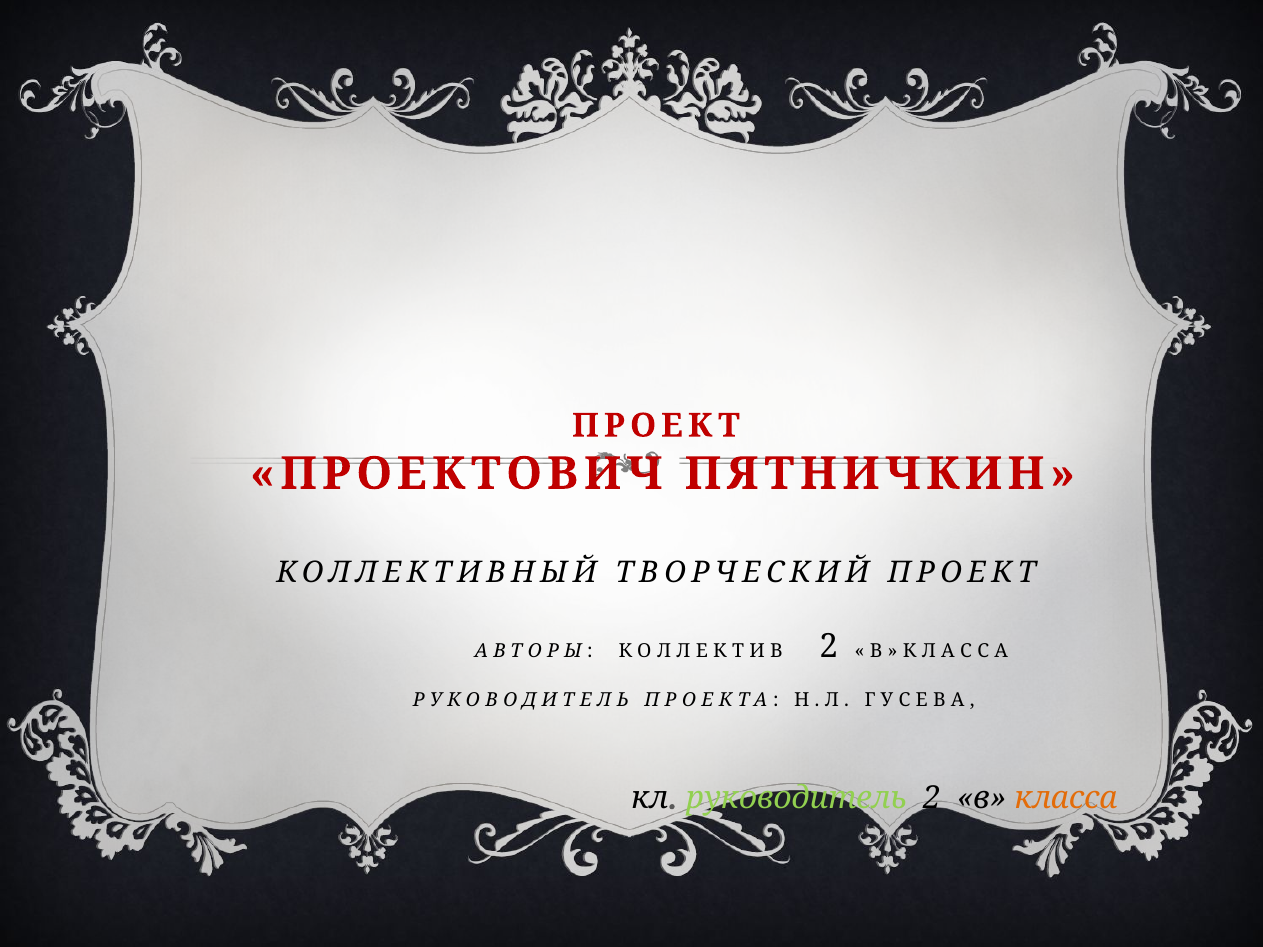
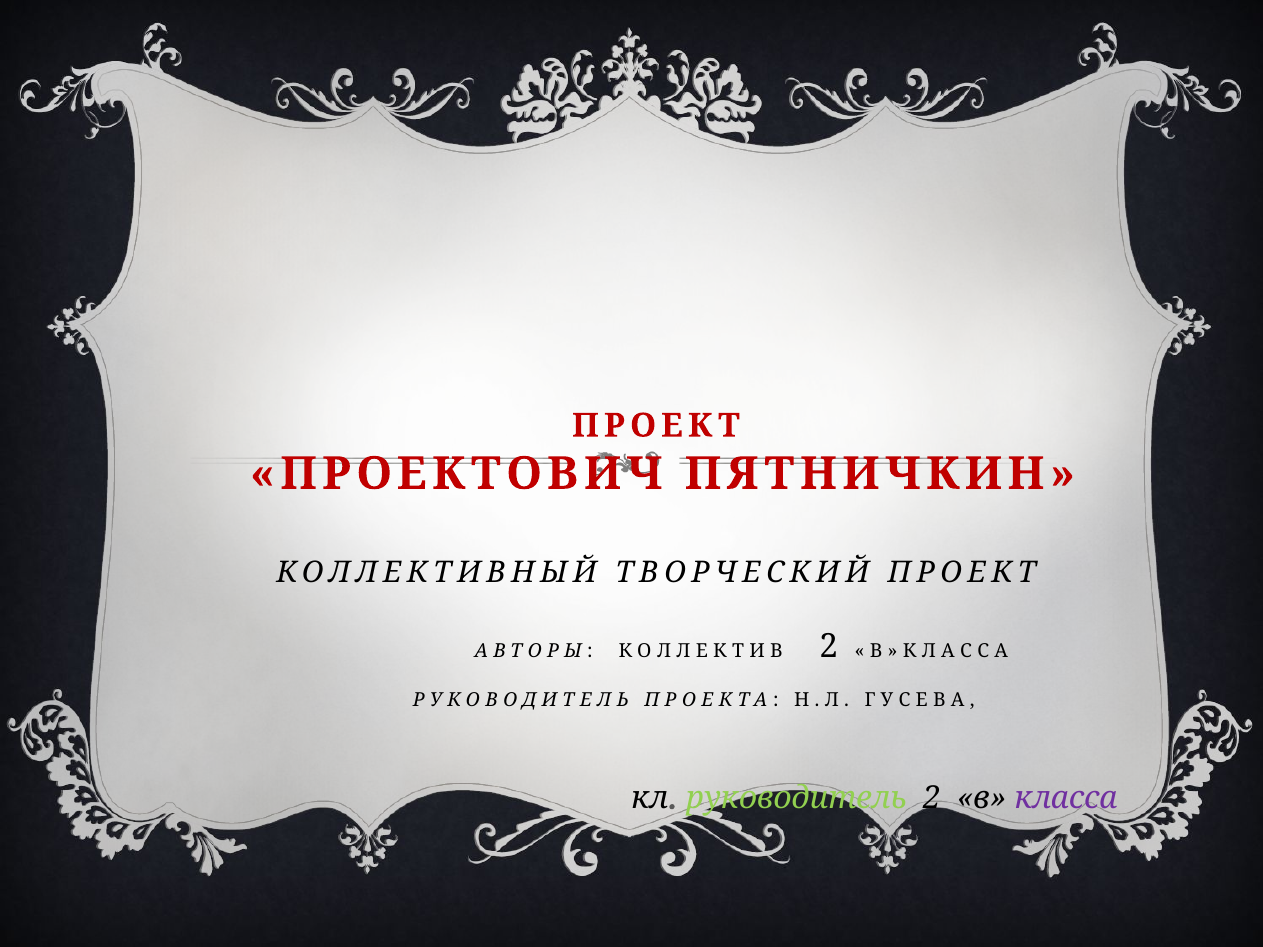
класса colour: orange -> purple
